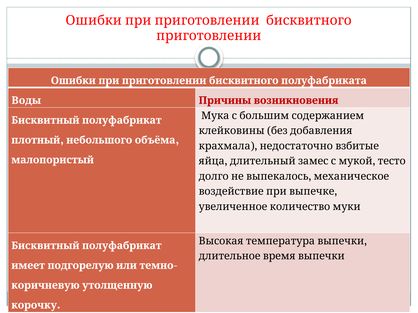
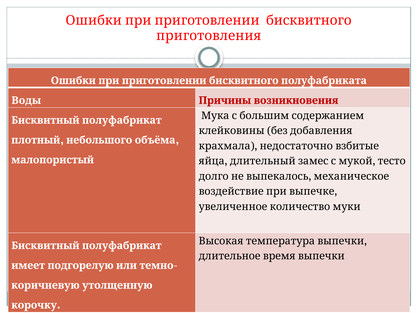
приготовлении at (209, 36): приготовлении -> приготовления
